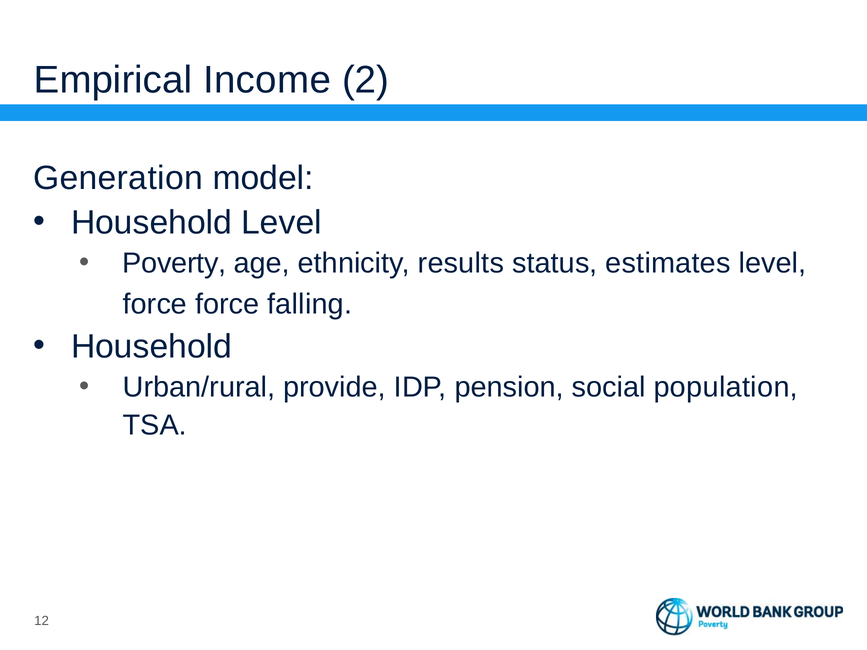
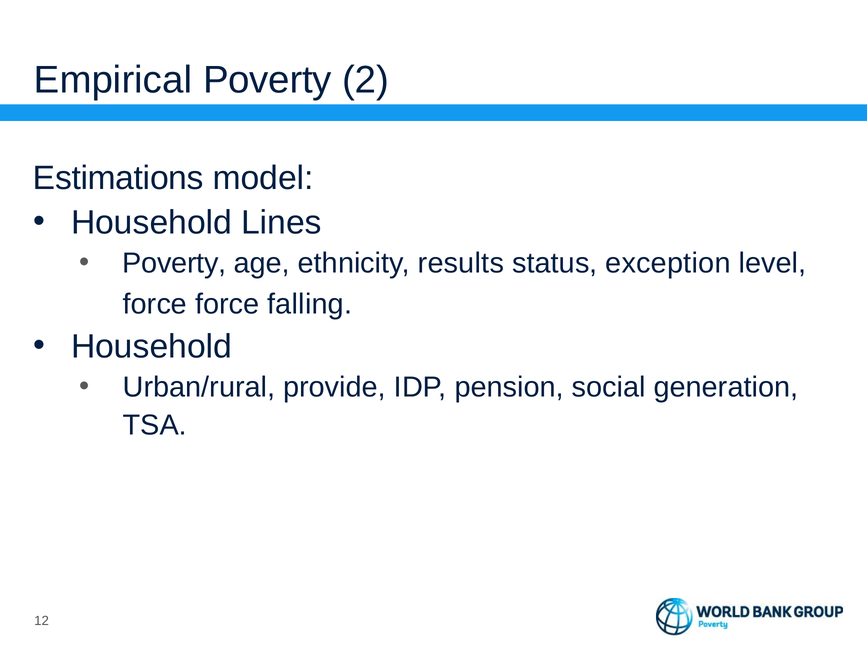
Empirical Income: Income -> Poverty
Generation: Generation -> Estimations
Household Level: Level -> Lines
estimates: estimates -> exception
population: population -> generation
